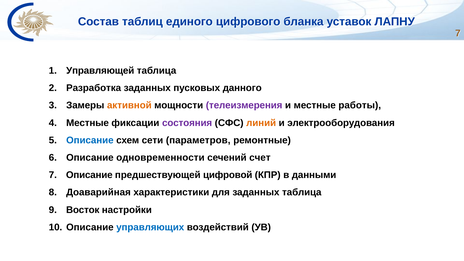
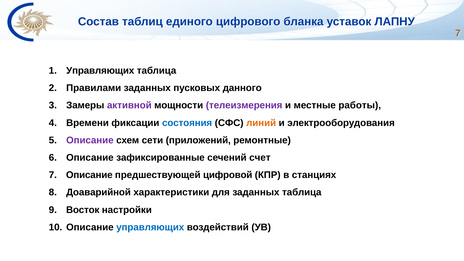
Управляющей at (100, 71): Управляющей -> Управляющих
Разработка: Разработка -> Правилами
активной colour: orange -> purple
Местные at (88, 123): Местные -> Времени
состояния colour: purple -> blue
Описание at (90, 140) colour: blue -> purple
параметров: параметров -> приложений
одновременности: одновременности -> зафиксированные
данными: данными -> станциях
Доаварийная: Доаварийная -> Доаварийной
